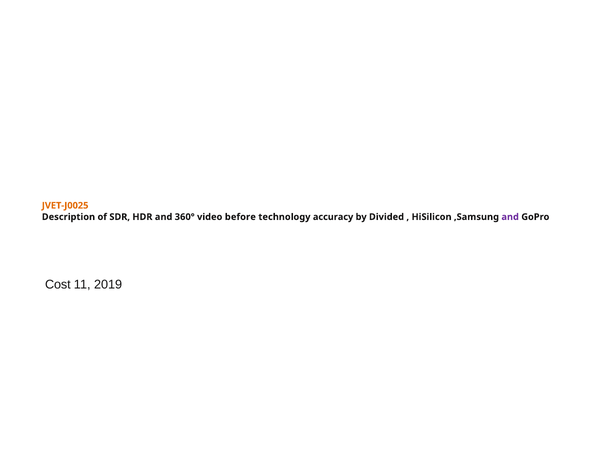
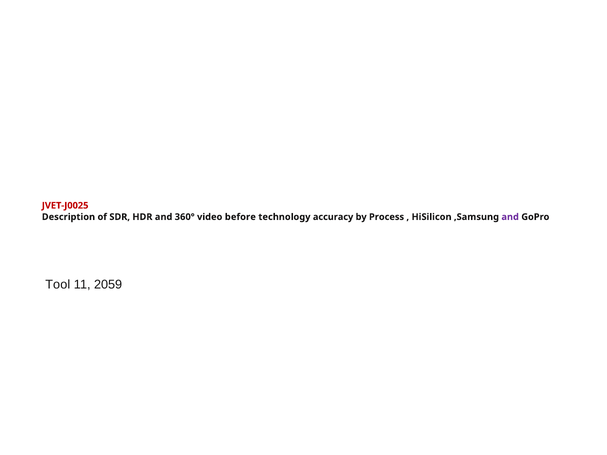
JVET-J0025 colour: orange -> red
Divided: Divided -> Process
Cost: Cost -> Tool
2019: 2019 -> 2059
